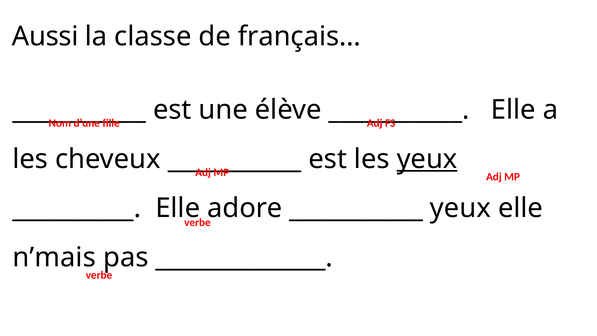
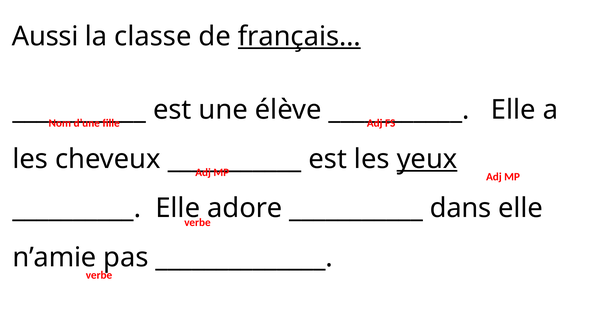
français… underline: none -> present
yeux at (460, 208): yeux -> dans
n’mais: n’mais -> n’amie
